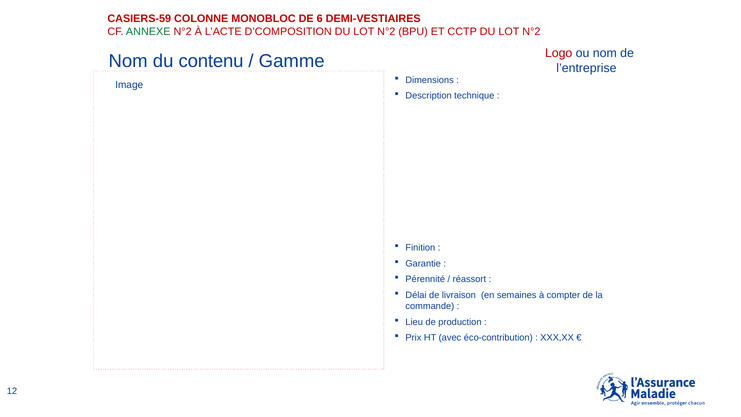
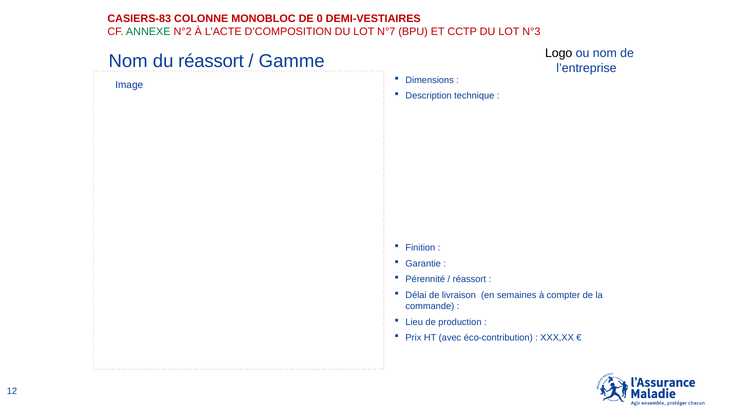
CASIERS-59: CASIERS-59 -> CASIERS-83
6: 6 -> 0
N°2 at (386, 32): N°2 -> N°7
CCTP DU LOT N°2: N°2 -> N°3
du contenu: contenu -> réassort
Logo colour: red -> black
